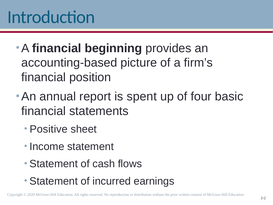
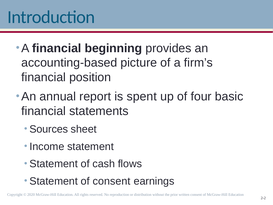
Positive: Positive -> Sources
of incurred: incurred -> consent
